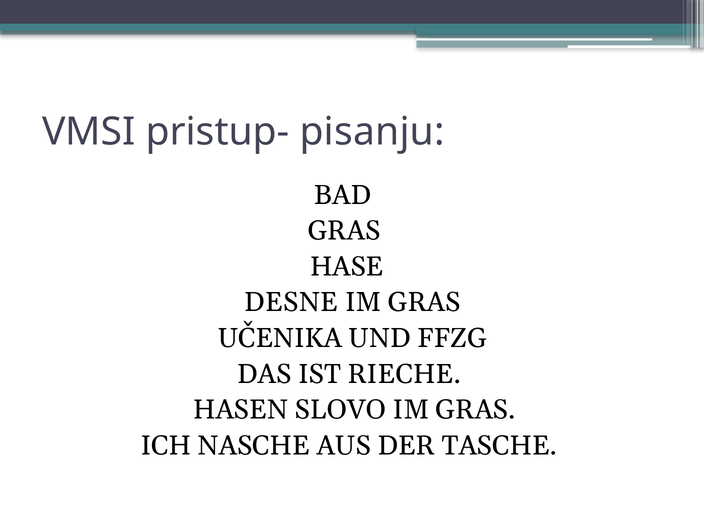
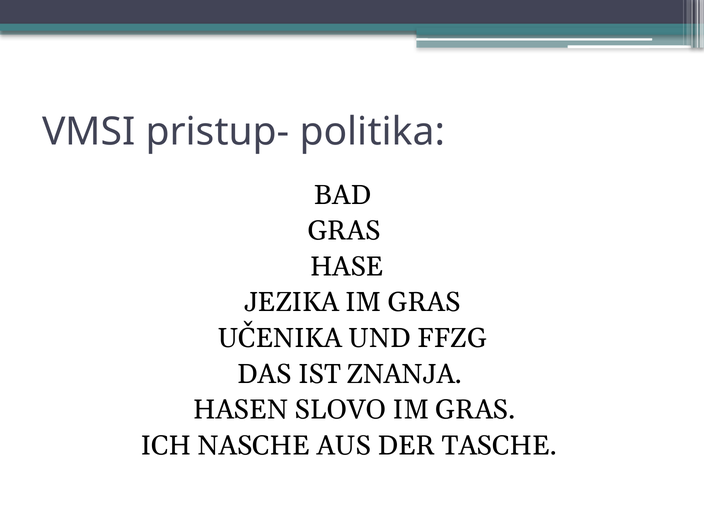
pisanju: pisanju -> politika
DESNE: DESNE -> JEZIKA
RIECHE: RIECHE -> ZNANJA
